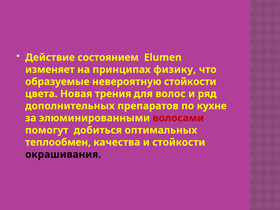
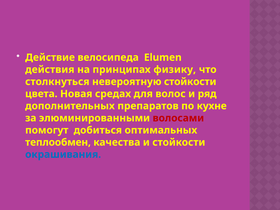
состоянием: состоянием -> велосипеда
изменяет: изменяет -> действия
образуемые: образуемые -> столкнуться
трения: трения -> средах
окрашивания colour: black -> blue
